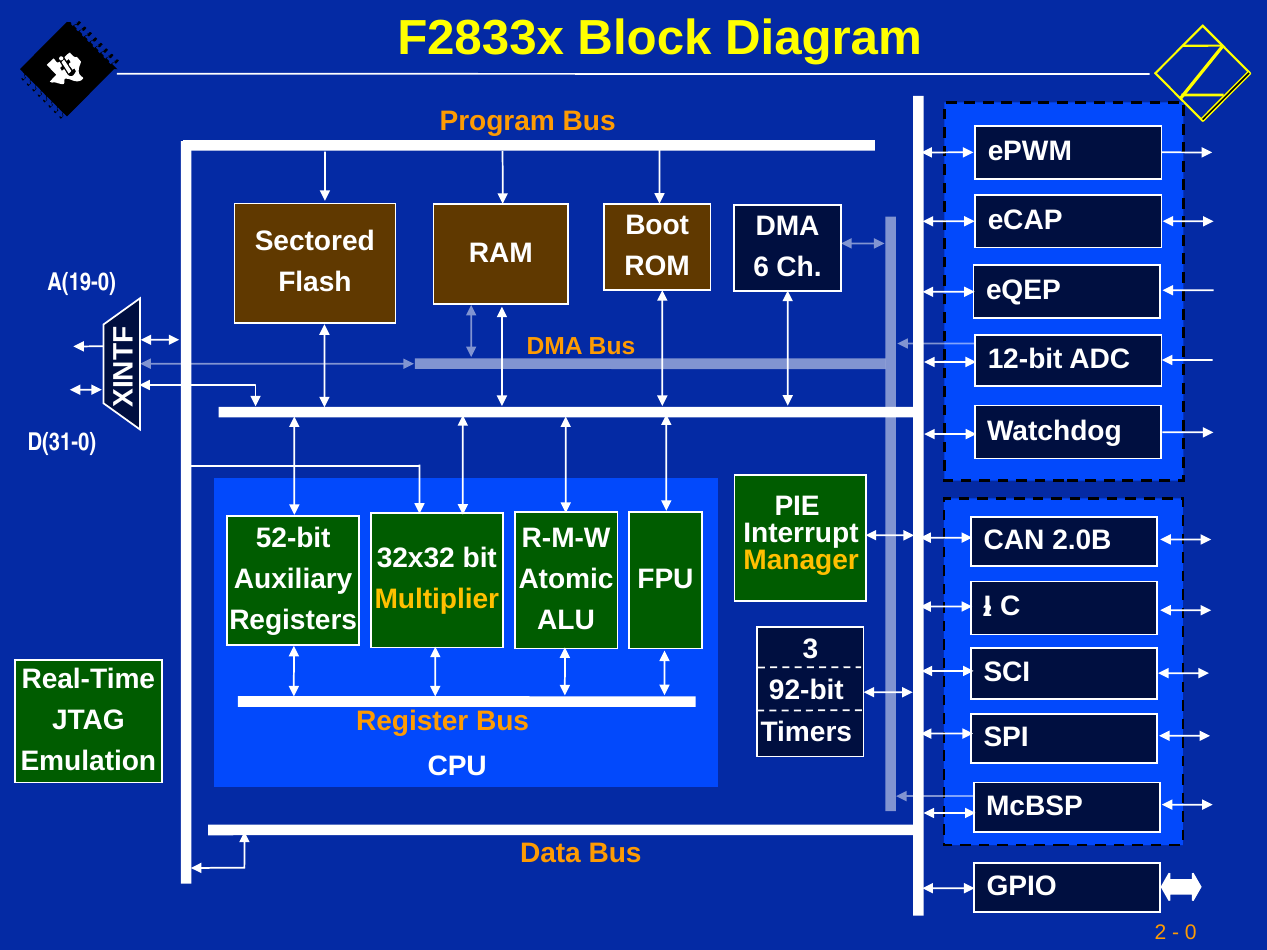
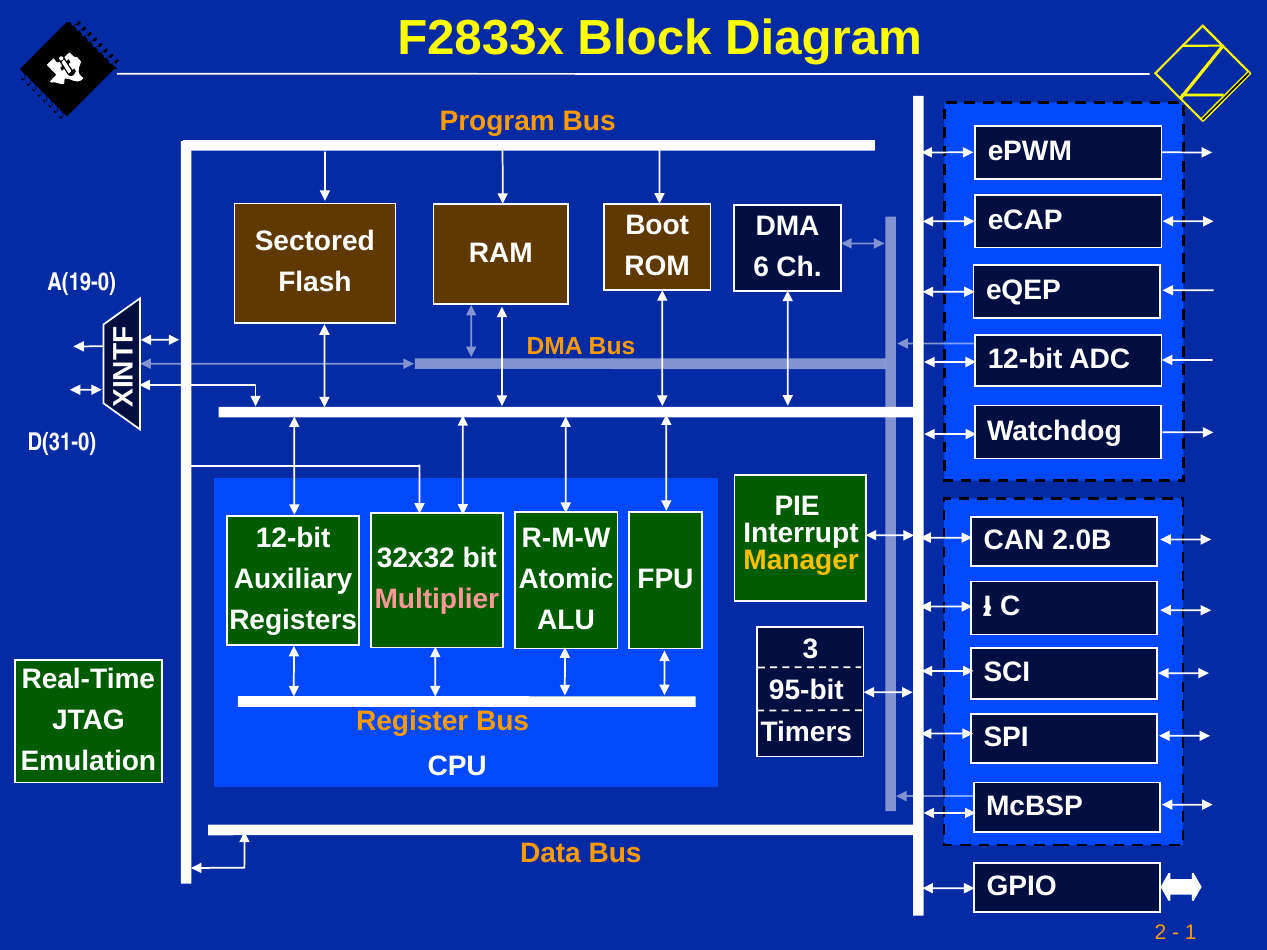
52-bit at (293, 538): 52-bit -> 12-bit
Multiplier colour: yellow -> pink
92-bit: 92-bit -> 95-bit
0: 0 -> 1
